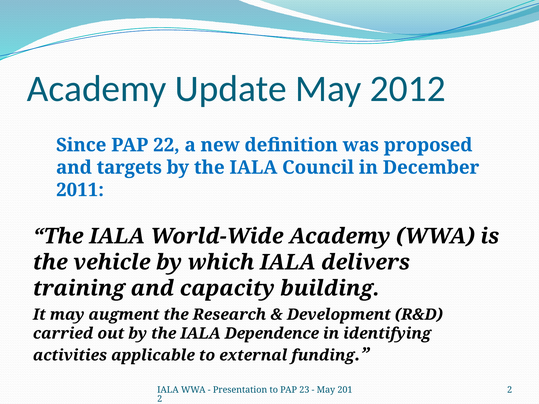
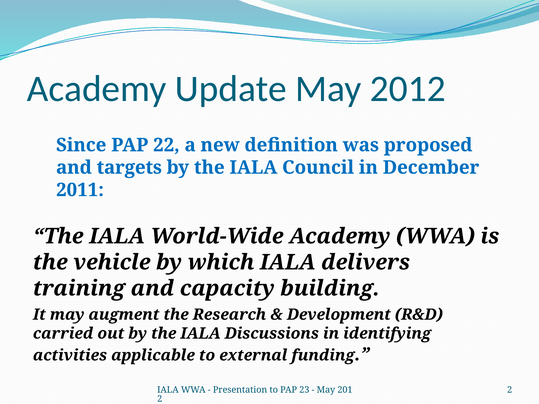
Dependence: Dependence -> Discussions
